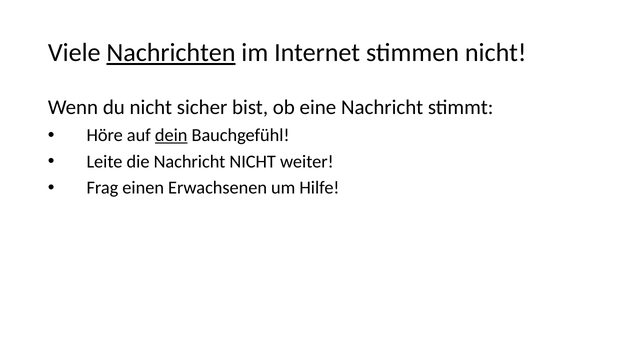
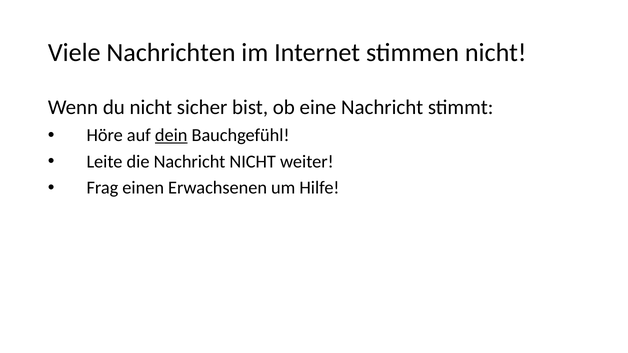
Nachrichten underline: present -> none
